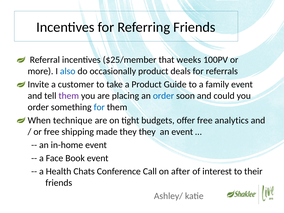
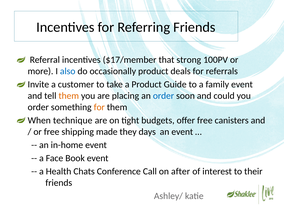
$25/member: $25/member -> $17/member
weeks: weeks -> strong
them at (69, 96) colour: purple -> orange
for at (99, 107) colour: blue -> orange
analytics: analytics -> canisters
they they: they -> days
